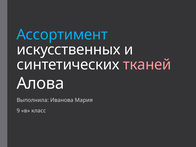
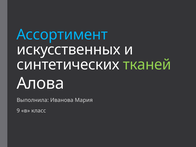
тканей colour: pink -> light green
